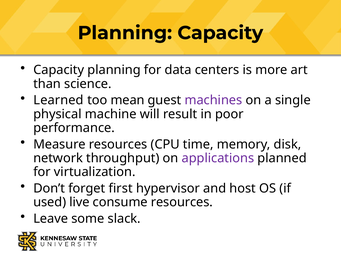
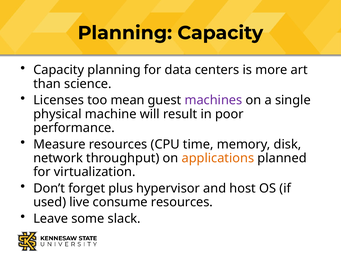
Learned: Learned -> Licenses
applications colour: purple -> orange
first: first -> plus
